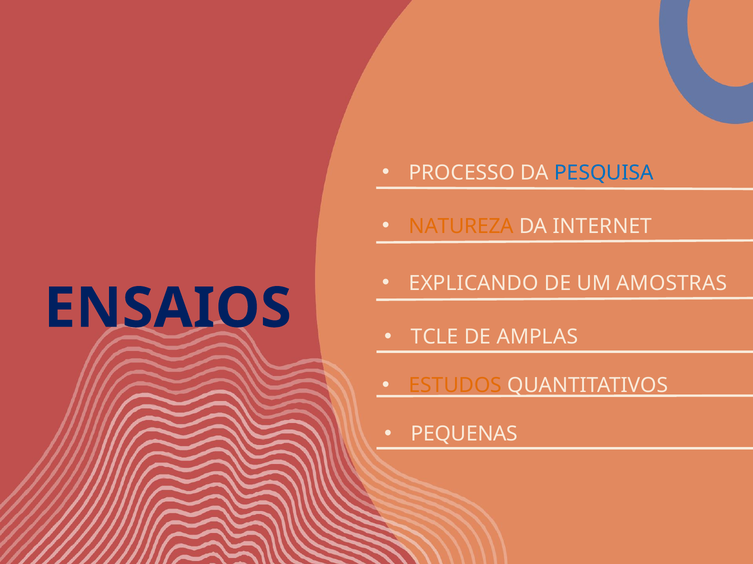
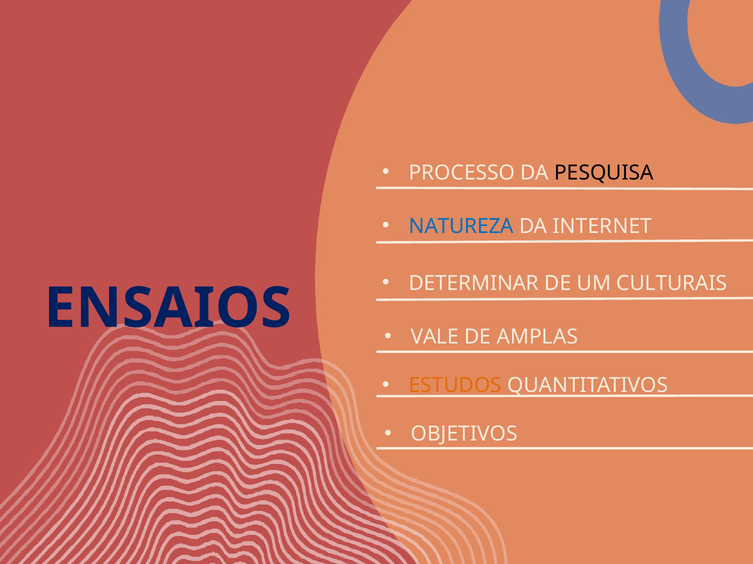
PESQUISA colour: blue -> black
NATUREZA colour: orange -> blue
EXPLICANDO: EXPLICANDO -> DETERMINAR
AMOSTRAS: AMOSTRAS -> CULTURAIS
TCLE: TCLE -> VALE
PEQUENAS: PEQUENAS -> OBJETIVOS
